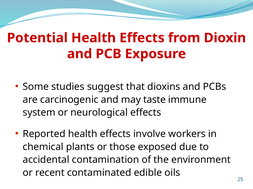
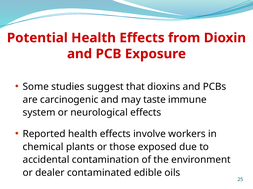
recent: recent -> dealer
